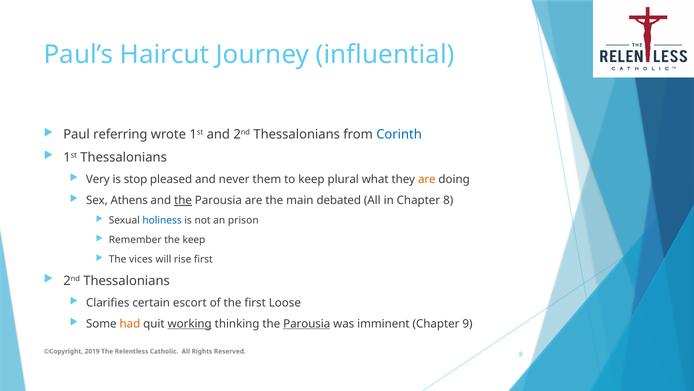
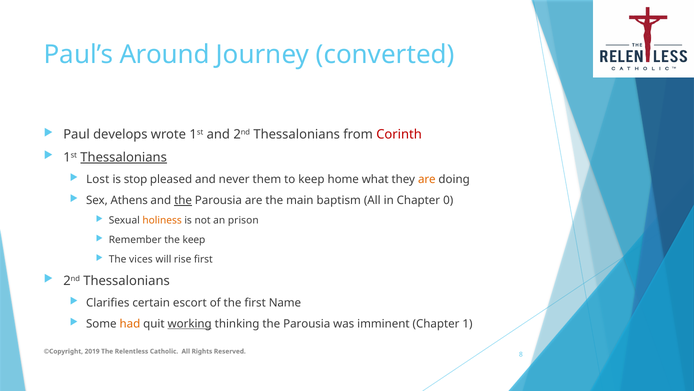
Haircut: Haircut -> Around
influential: influential -> converted
referring: referring -> develops
Corinth colour: blue -> red
Thessalonians at (124, 157) underline: none -> present
Very: Very -> Lost
plural: plural -> home
debated: debated -> baptism
Chapter 8: 8 -> 0
holiness colour: blue -> orange
Loose: Loose -> Name
Parousia at (307, 323) underline: present -> none
9: 9 -> 1
